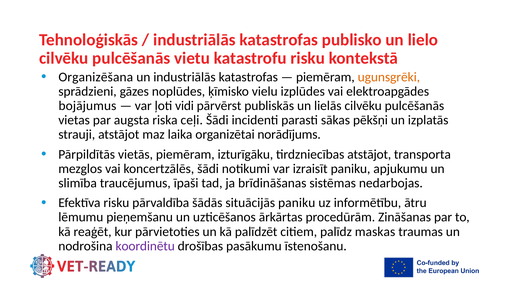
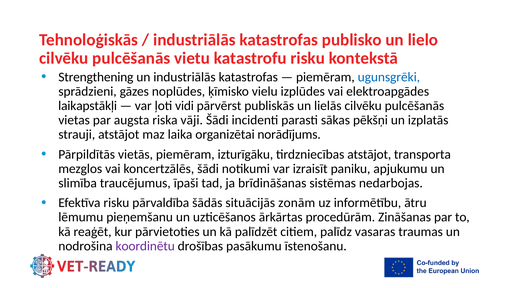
Organizēšana: Organizēšana -> Strengthening
ugunsgrēki colour: orange -> blue
bojājumus: bojājumus -> laikapstākļi
ceļi: ceļi -> vāji
situācijās paniku: paniku -> zonām
maskas: maskas -> vasaras
